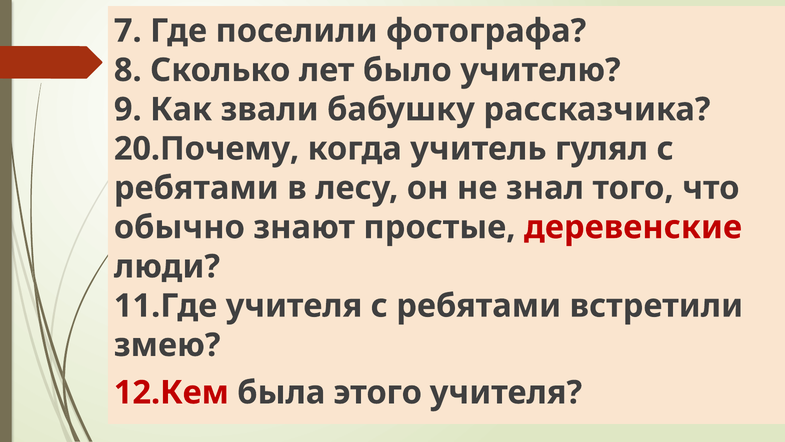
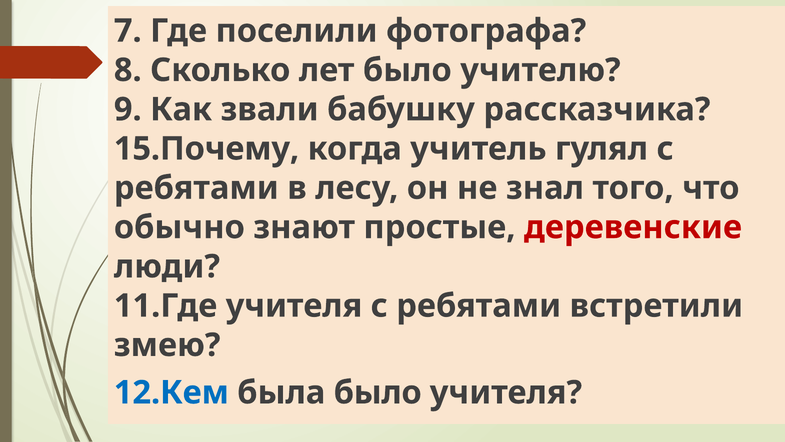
20.Почему: 20.Почему -> 15.Почему
12.Кем colour: red -> blue
была этого: этого -> было
